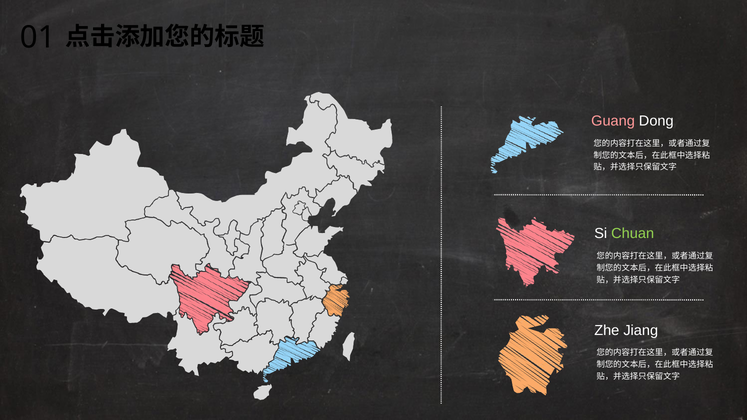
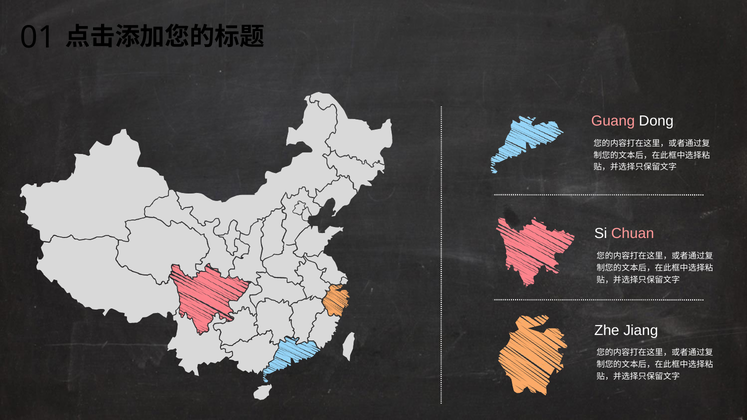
Chuan colour: light green -> pink
